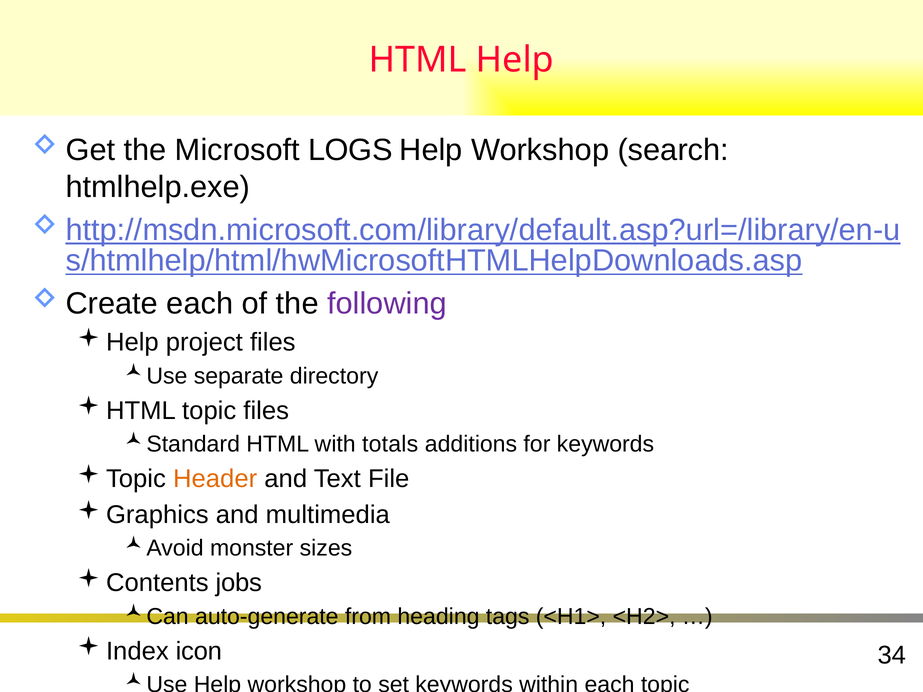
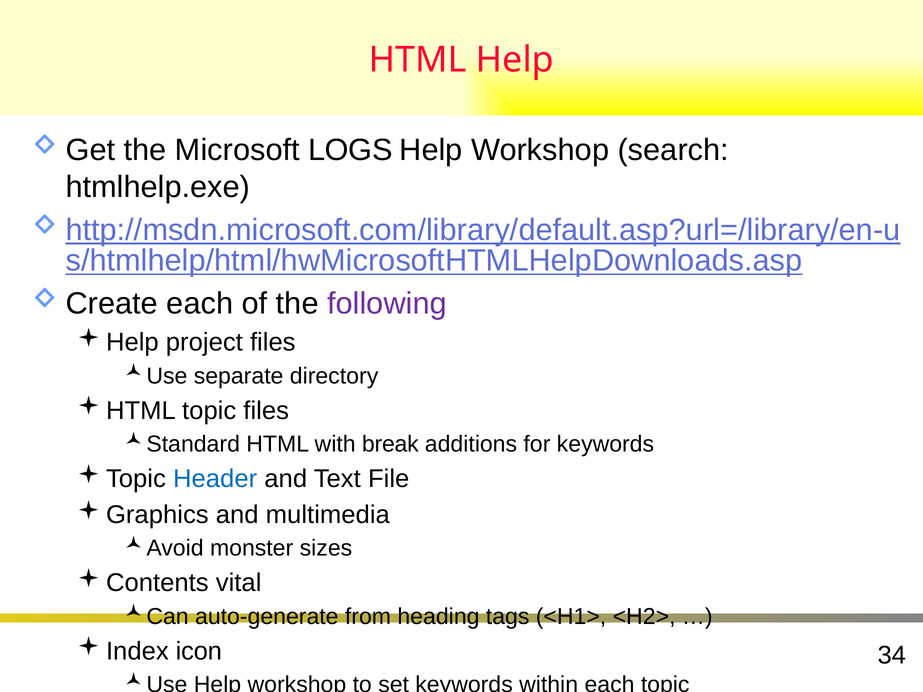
totals: totals -> break
Header colour: orange -> blue
jobs: jobs -> vital
